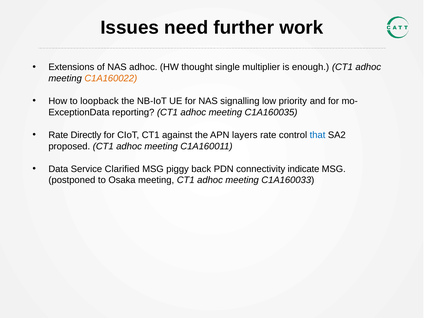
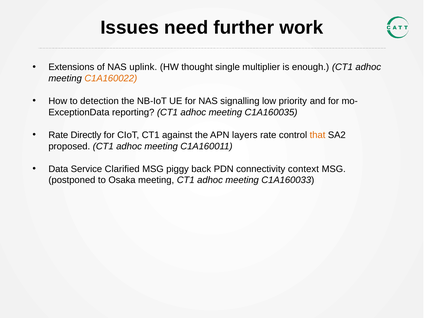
NAS adhoc: adhoc -> uplink
loopback: loopback -> detection
that colour: blue -> orange
indicate: indicate -> context
